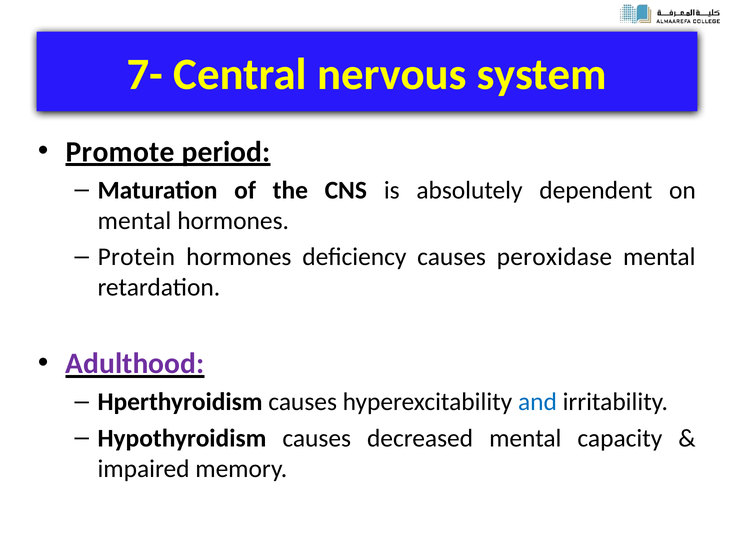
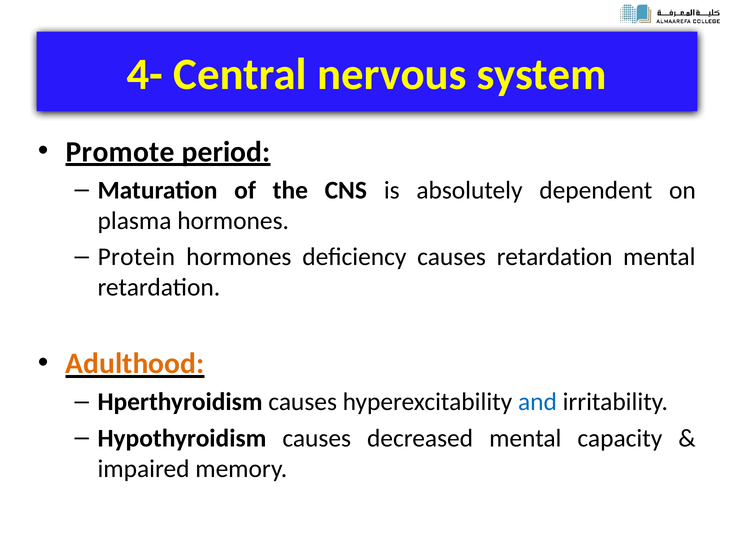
7-: 7- -> 4-
mental at (134, 221): mental -> plasma
causes peroxidase: peroxidase -> retardation
Adulthood colour: purple -> orange
